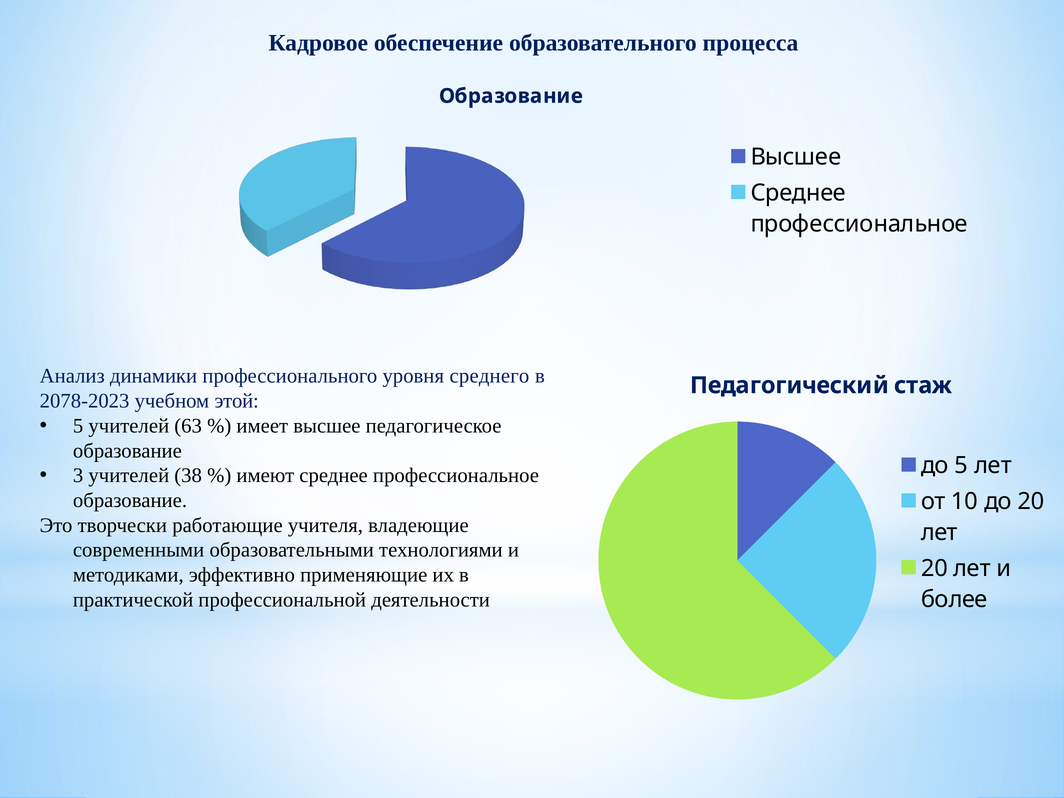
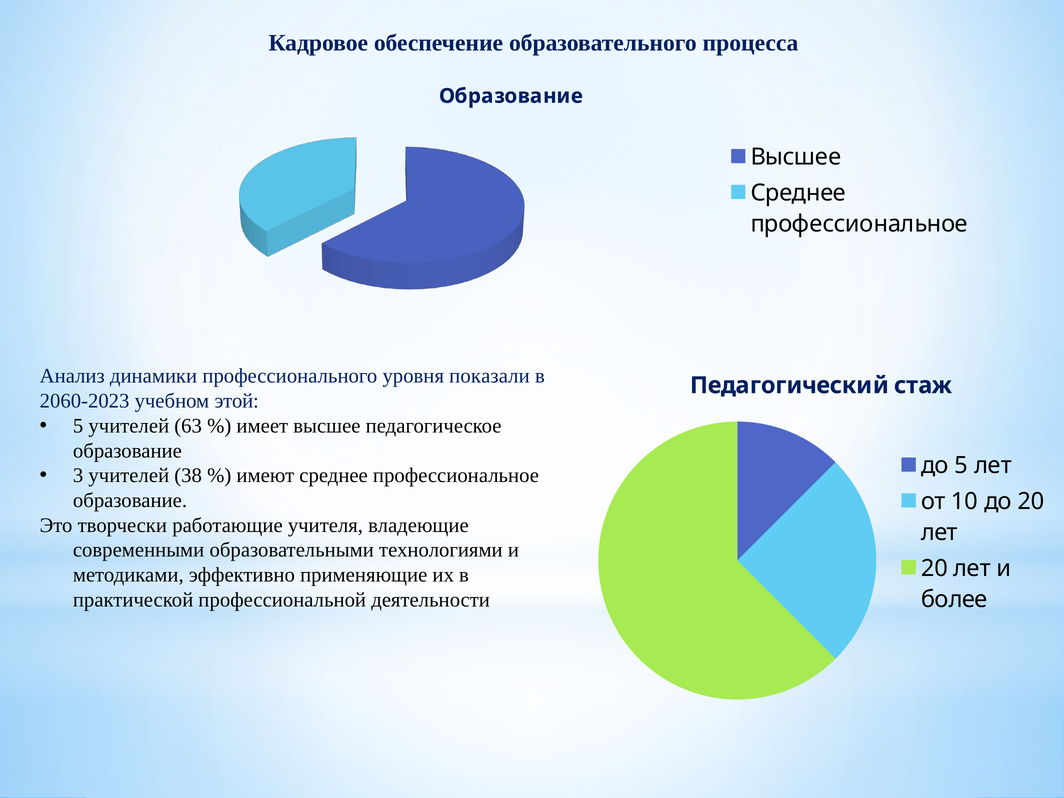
среднего: среднего -> показали
2078-2023: 2078-2023 -> 2060-2023
